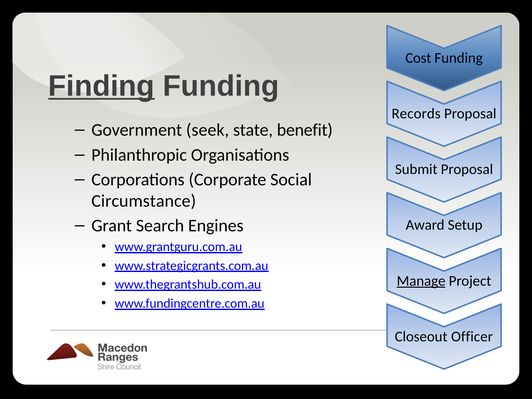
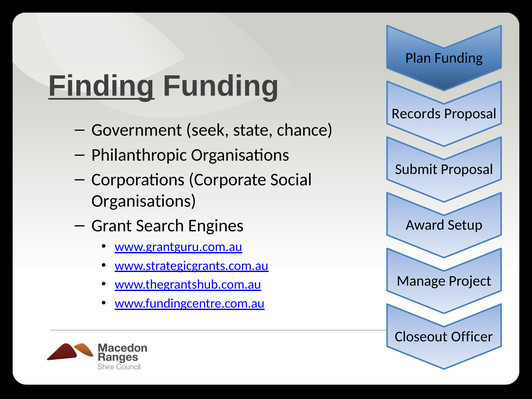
Cost: Cost -> Plan
benefit: benefit -> chance
Circumstance at (144, 201): Circumstance -> Organisations
Manage underline: present -> none
